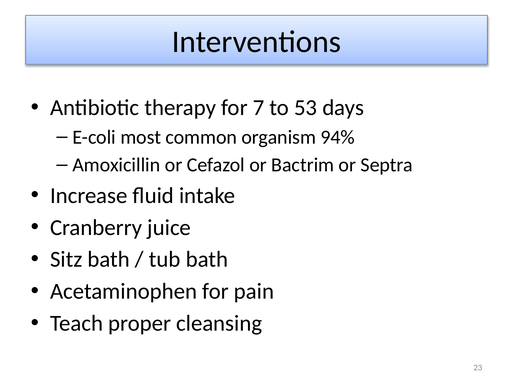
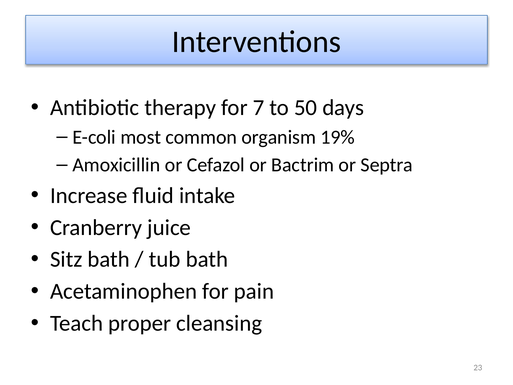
53: 53 -> 50
94%: 94% -> 19%
